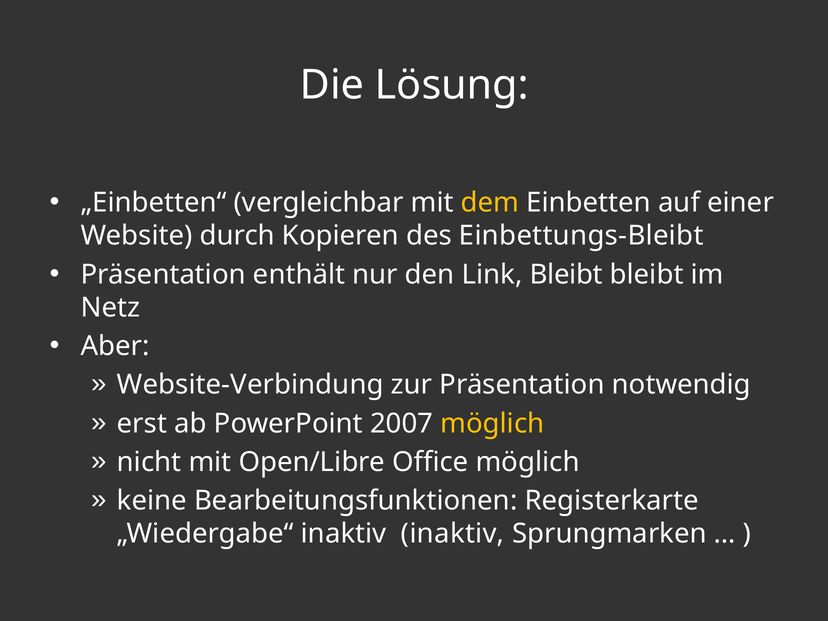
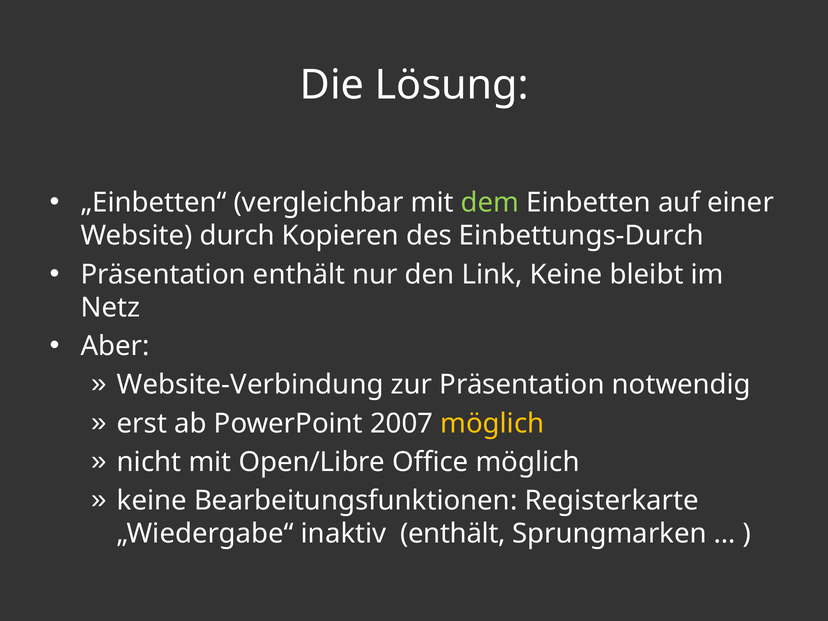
dem colour: yellow -> light green
Einbettungs-Bleibt: Einbettungs-Bleibt -> Einbettungs-Durch
Link Bleibt: Bleibt -> Keine
inaktiv inaktiv: inaktiv -> enthält
